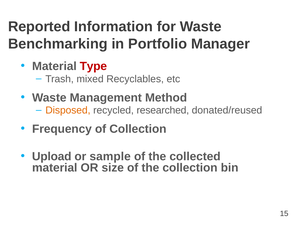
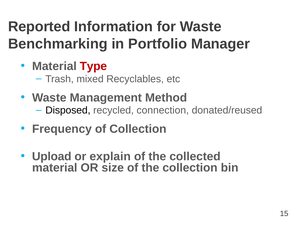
Disposed colour: orange -> black
researched: researched -> connection
sample: sample -> explain
